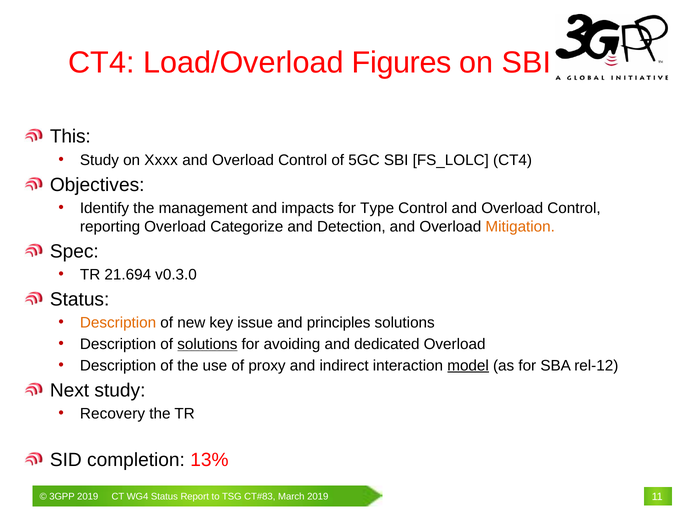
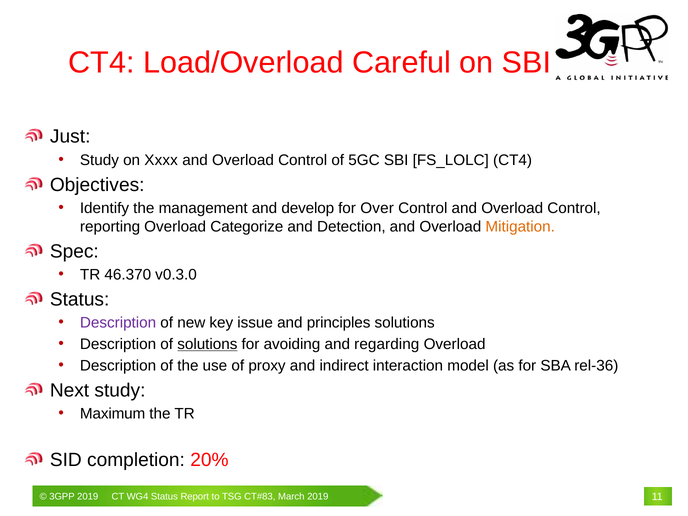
Figures: Figures -> Careful
This: This -> Just
impacts: impacts -> develop
Type: Type -> Over
21.694: 21.694 -> 46.370
Description at (118, 323) colour: orange -> purple
dedicated: dedicated -> regarding
model underline: present -> none
rel-12: rel-12 -> rel-36
Recovery: Recovery -> Maximum
13%: 13% -> 20%
